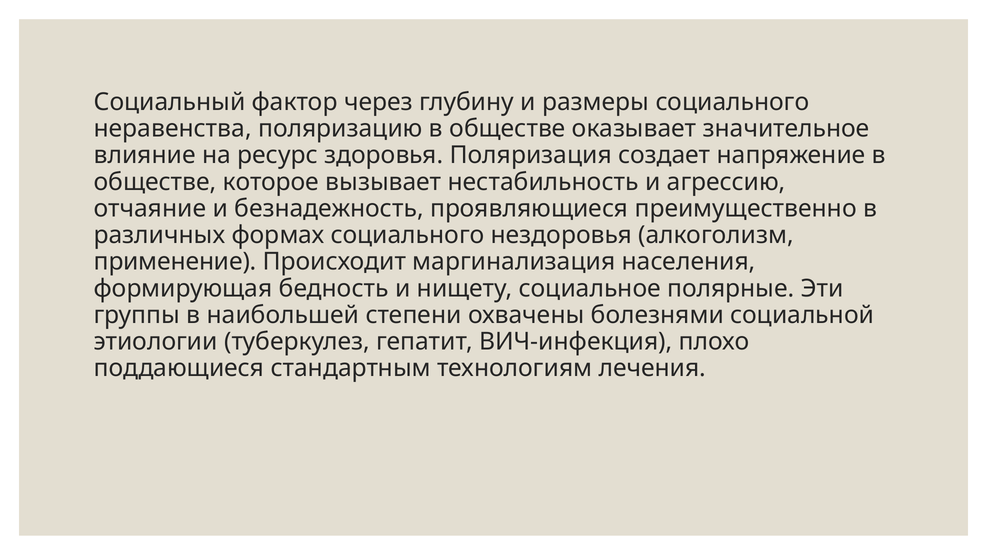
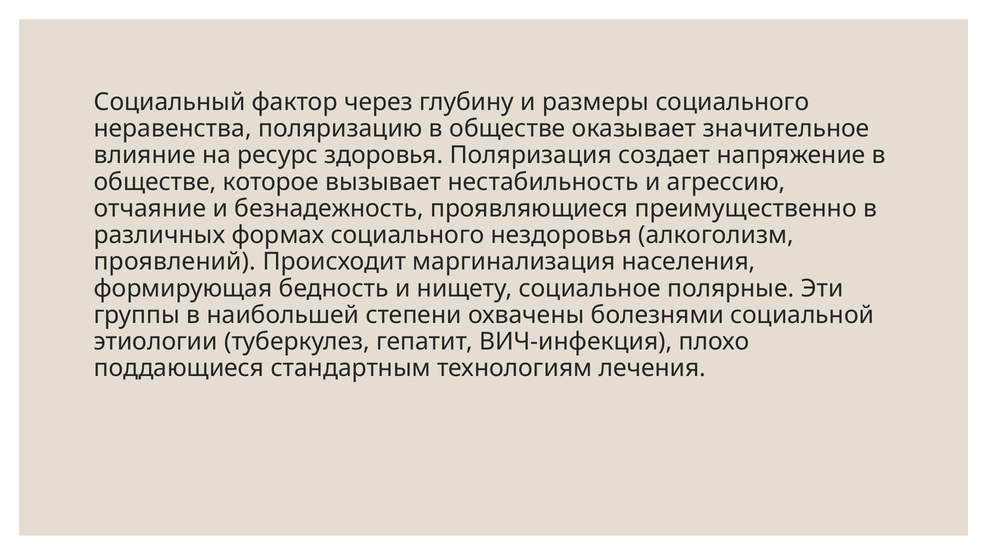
применение: применение -> проявлений
